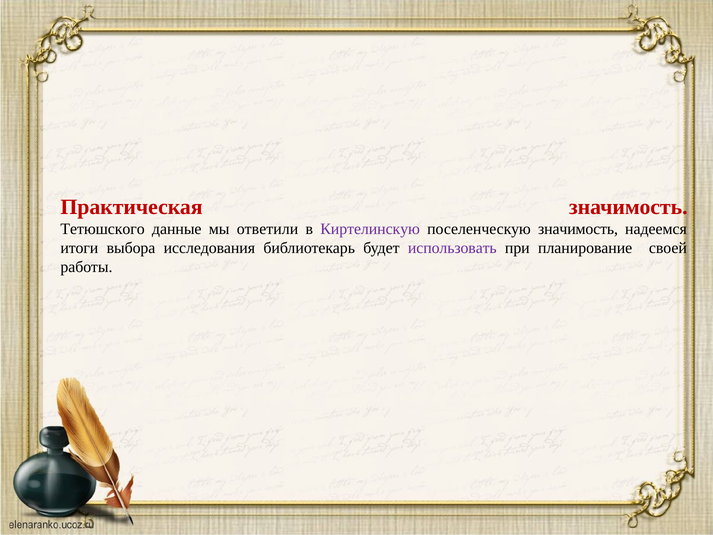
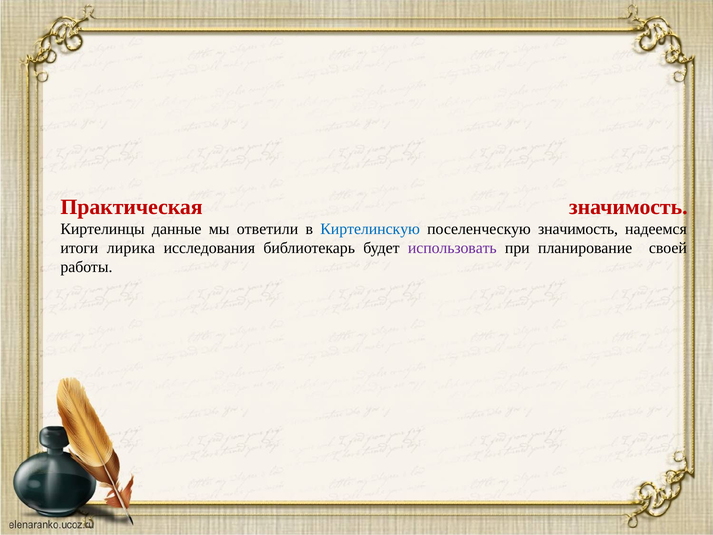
Тетюшского: Тетюшского -> Киртелинцы
Киртелинскую colour: purple -> blue
выбора: выбора -> лирика
